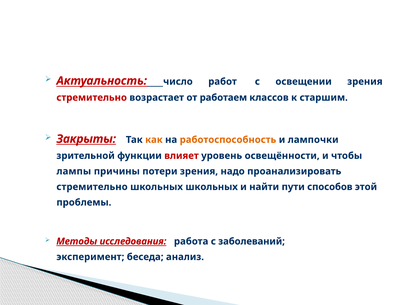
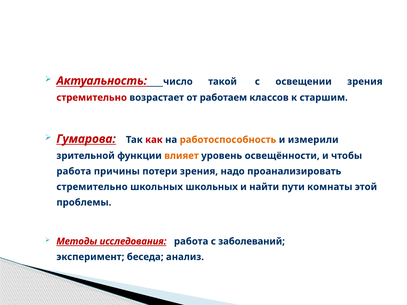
работ: работ -> такой
Закрыты: Закрыты -> Гумарова
как colour: orange -> red
лампочки: лампочки -> измерили
влияет colour: red -> orange
лампы at (74, 171): лампы -> работа
способов: способов -> комнаты
